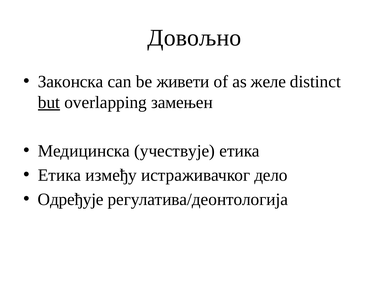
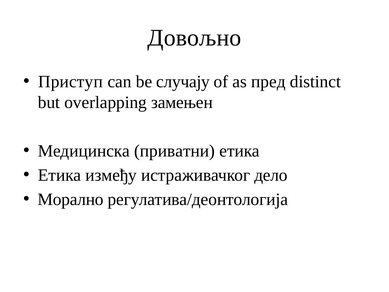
Законска: Законска -> Приступ
живети: живети -> случају
желе: желе -> пред
but underline: present -> none
учествује: учествује -> приватни
Одрeђујe: Одрeђујe -> Моралнo
